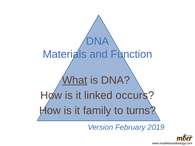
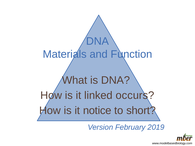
What underline: present -> none
family: family -> notice
turns: turns -> short
